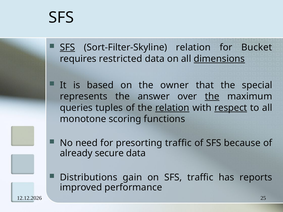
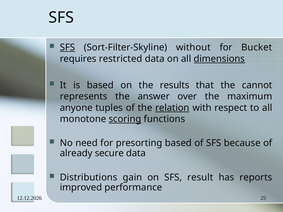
Sort-Filter-Skyline relation: relation -> without
owner: owner -> results
special: special -> cannot
the at (212, 97) underline: present -> none
queries: queries -> anyone
respect underline: present -> none
scoring underline: none -> present
presorting traffic: traffic -> based
SFS traffic: traffic -> result
